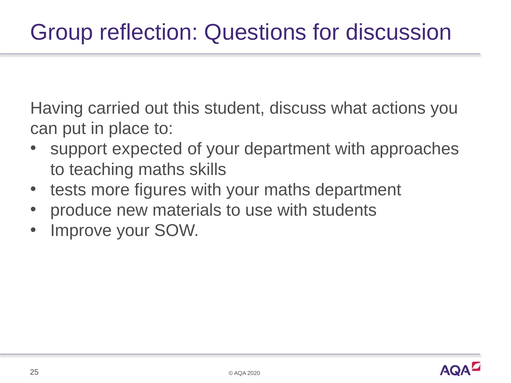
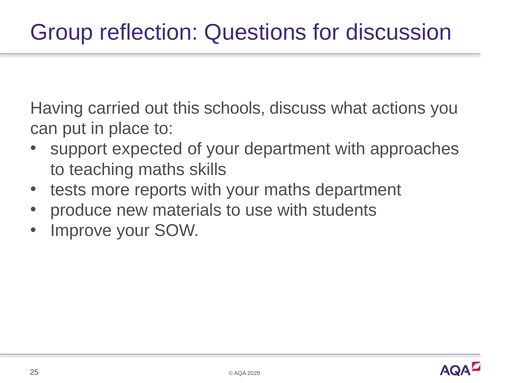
student: student -> schools
figures: figures -> reports
